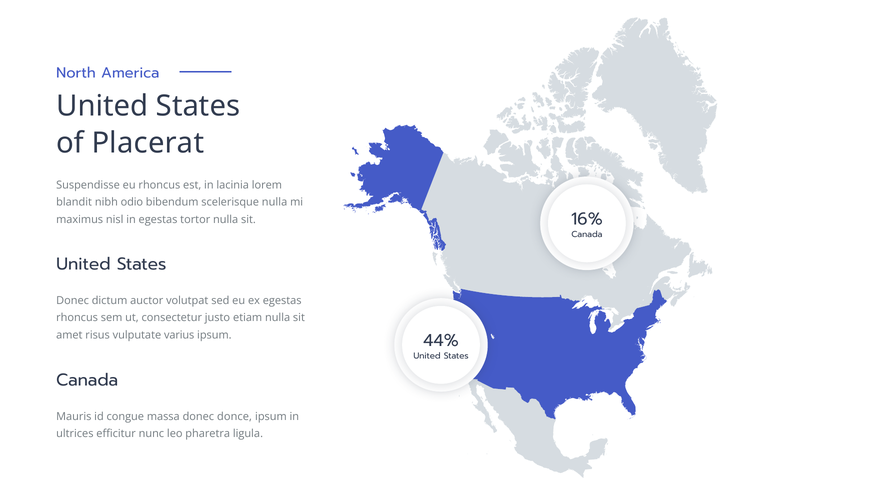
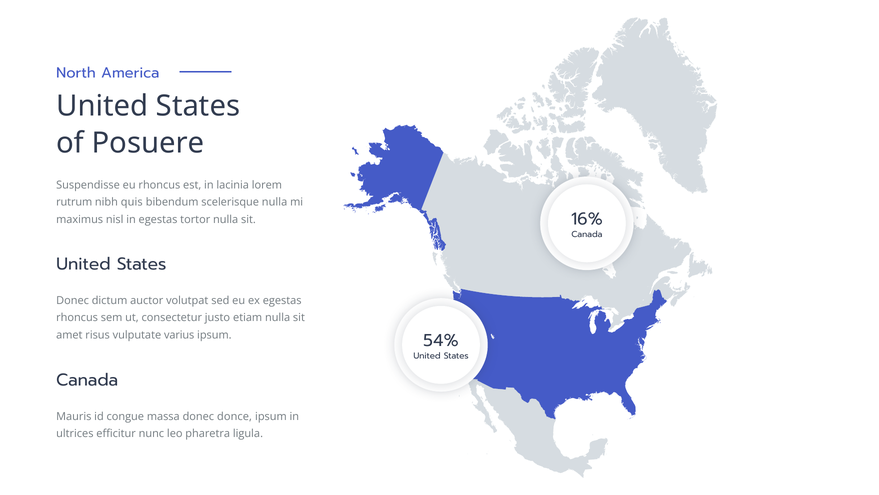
Placerat: Placerat -> Posuere
blandit: blandit -> rutrum
odio: odio -> quis
44%: 44% -> 54%
